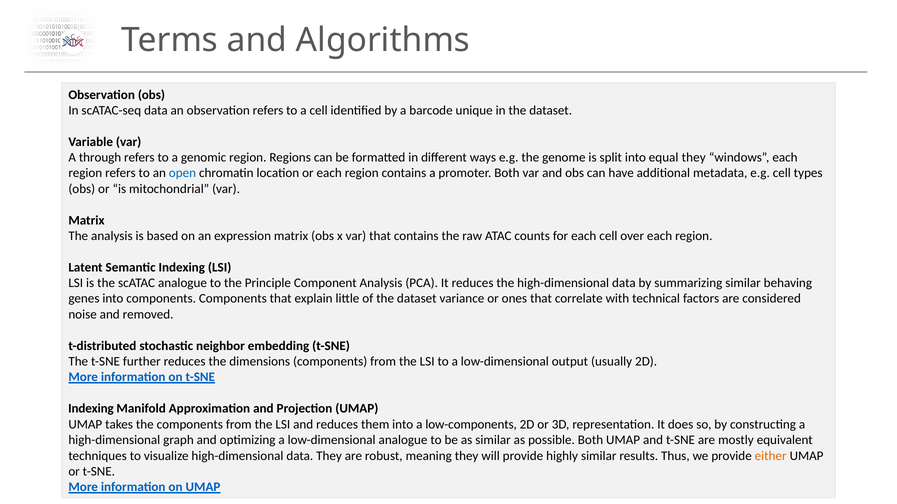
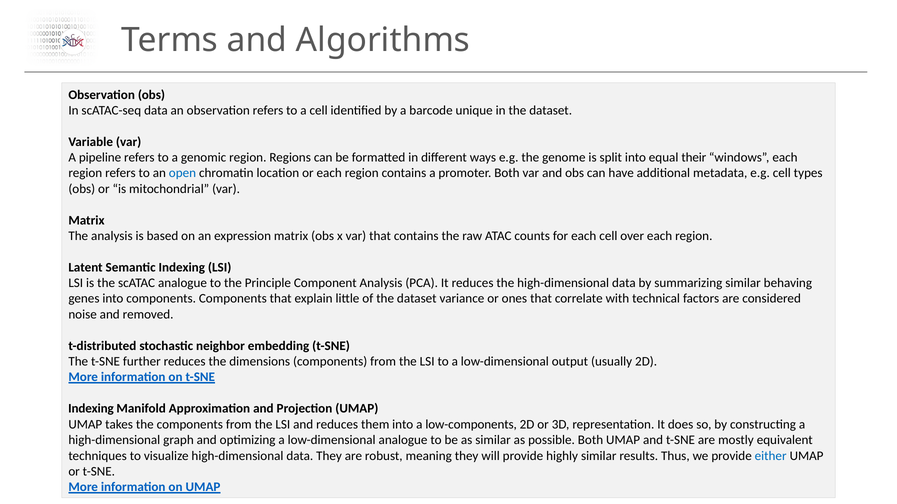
through: through -> pipeline
equal they: they -> their
either colour: orange -> blue
